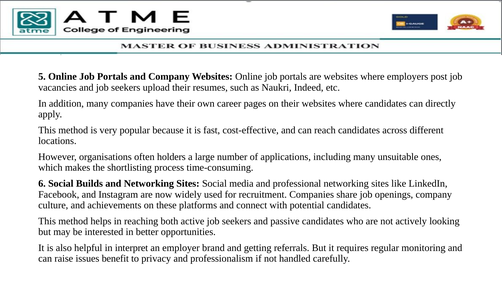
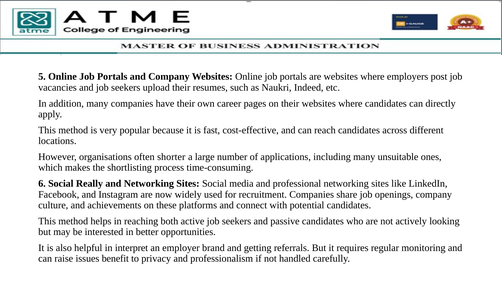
holders: holders -> shorter
Builds: Builds -> Really
